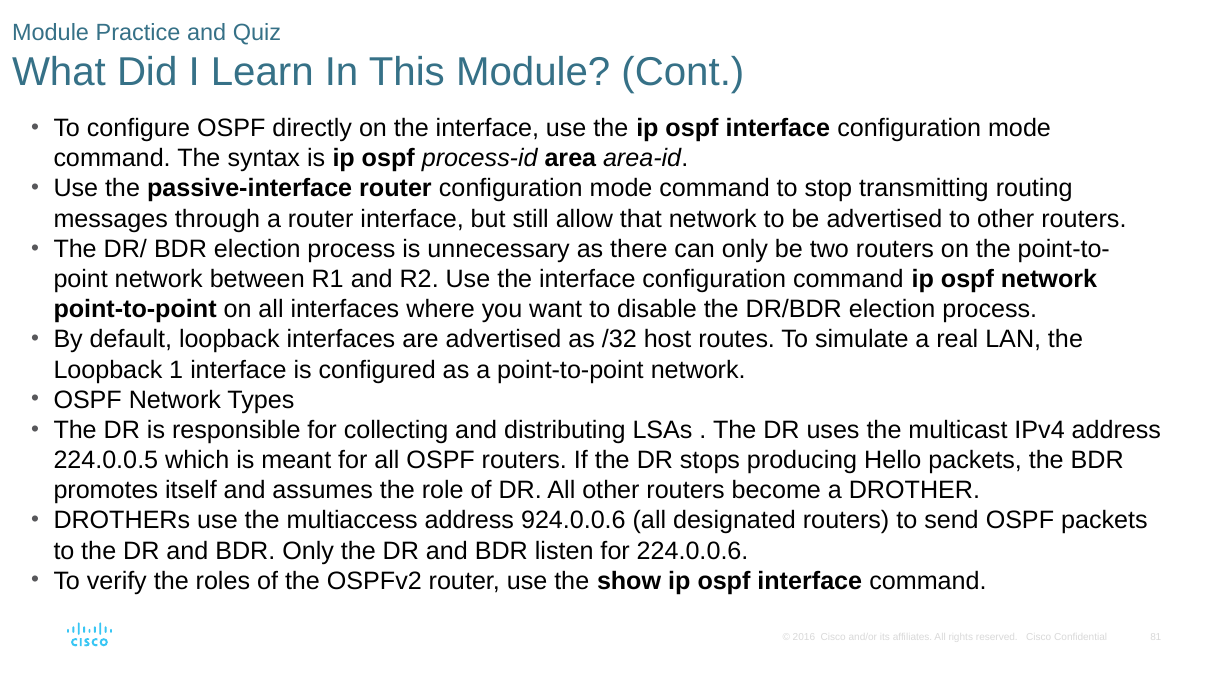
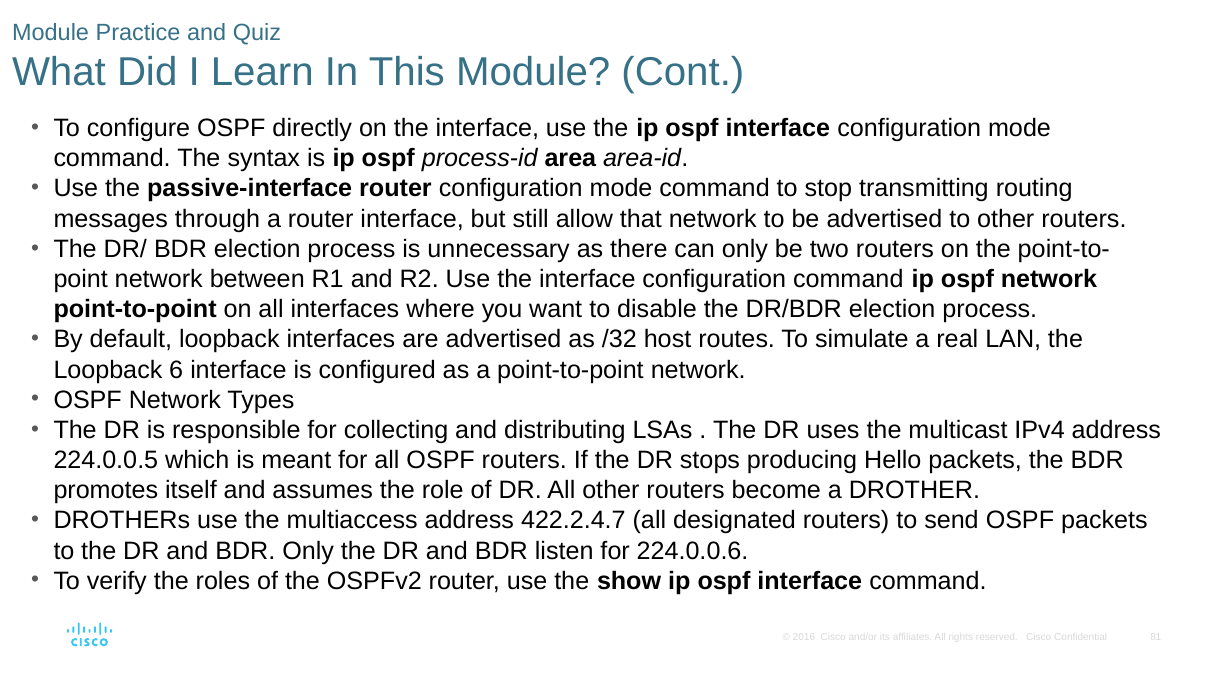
1: 1 -> 6
924.0.0.6: 924.0.0.6 -> 422.2.4.7
